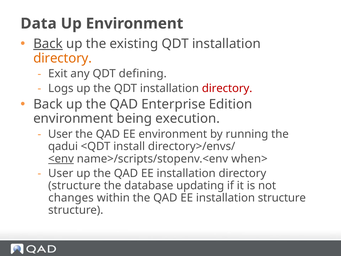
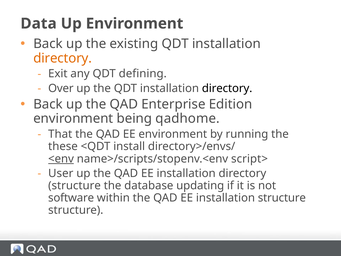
Back at (48, 44) underline: present -> none
Logs: Logs -> Over
directory at (227, 88) colour: red -> black
execution: execution -> qadhome
User at (60, 134): User -> That
qadui: qadui -> these
when>: when> -> script>
changes: changes -> software
